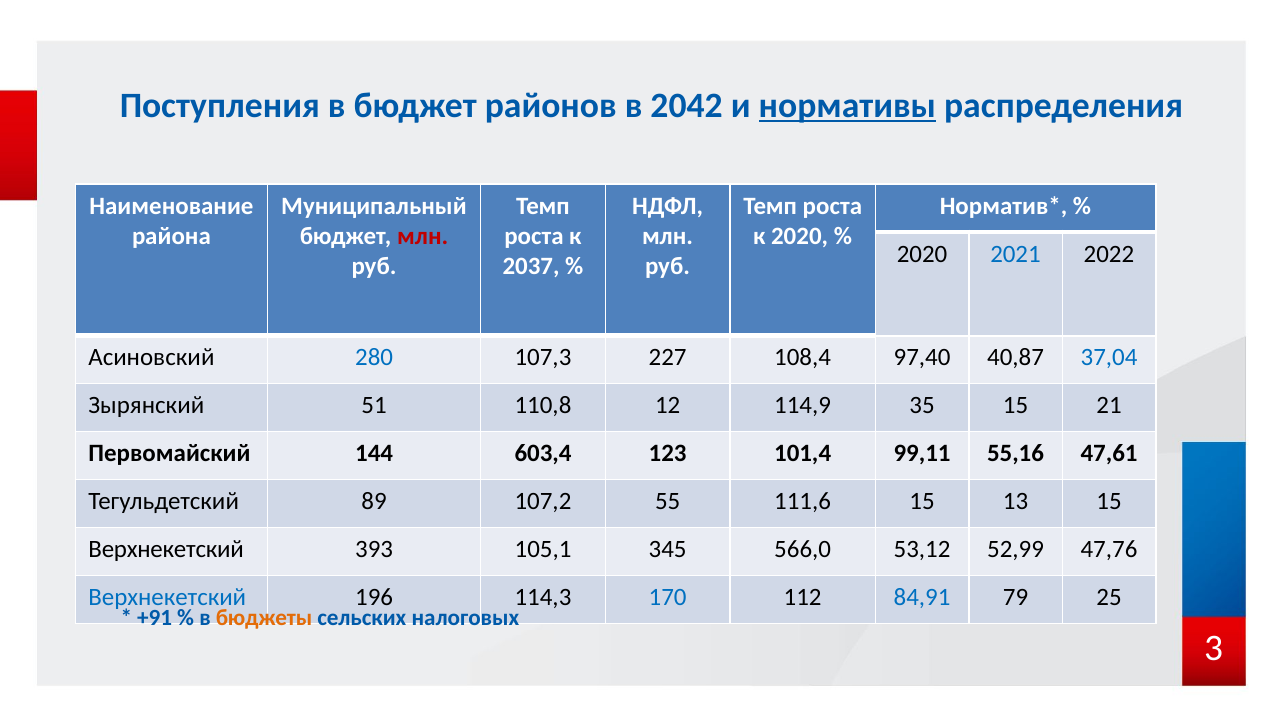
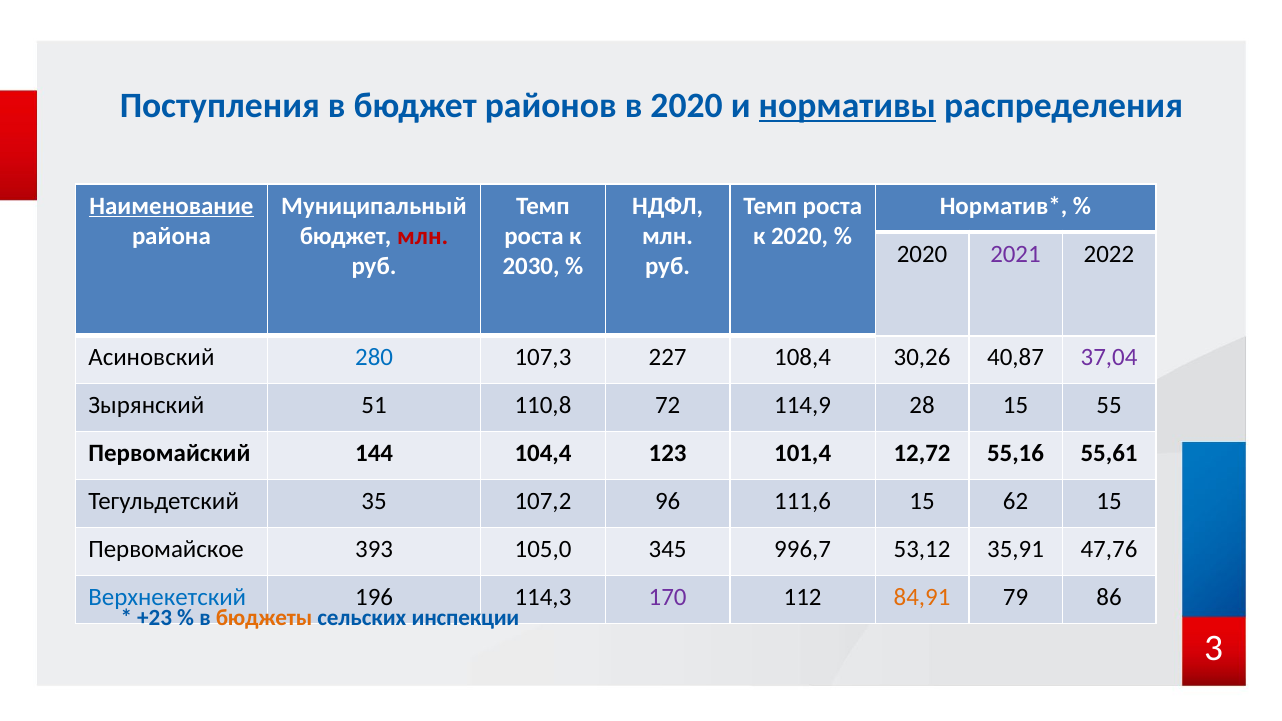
в 2042: 2042 -> 2020
Наименование underline: none -> present
2021 colour: blue -> purple
2037: 2037 -> 2030
97,40: 97,40 -> 30,26
37,04 colour: blue -> purple
12: 12 -> 72
35: 35 -> 28
21: 21 -> 55
603,4: 603,4 -> 104,4
99,11: 99,11 -> 12,72
47,61: 47,61 -> 55,61
89: 89 -> 35
55: 55 -> 96
13: 13 -> 62
Верхнекетский at (166, 550): Верхнекетский -> Первомайское
105,1: 105,1 -> 105,0
566,0: 566,0 -> 996,7
52,99: 52,99 -> 35,91
170 colour: blue -> purple
84,91 colour: blue -> orange
25: 25 -> 86
+91: +91 -> +23
налоговых: налоговых -> инспекции
